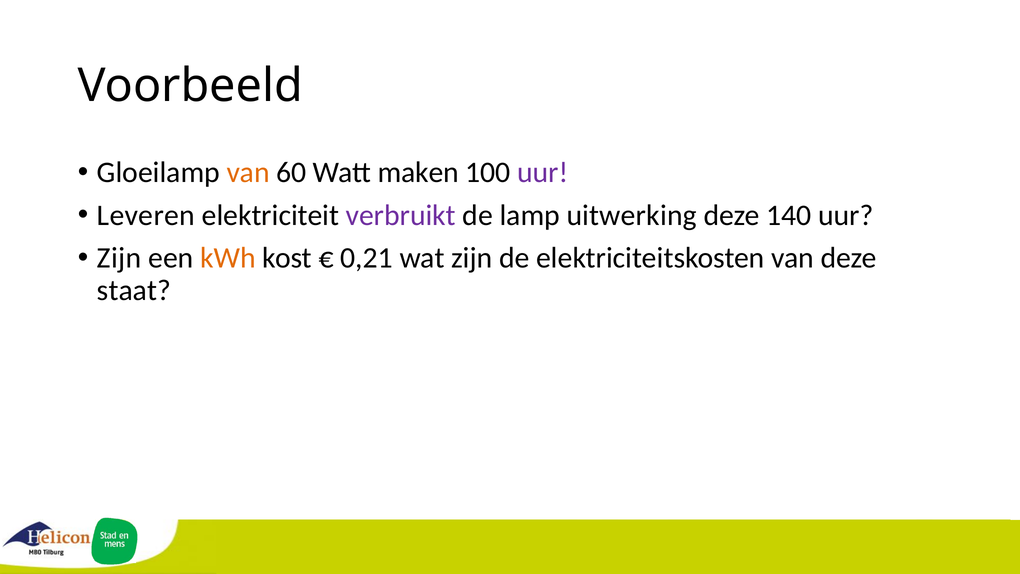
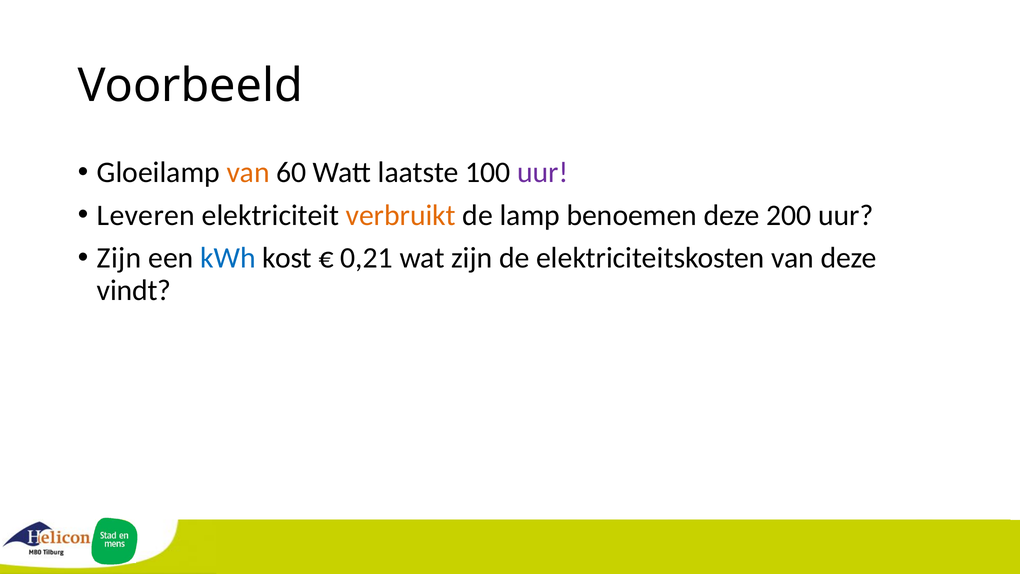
maken: maken -> laatste
verbruikt colour: purple -> orange
uitwerking: uitwerking -> benoemen
140: 140 -> 200
kWh colour: orange -> blue
staat: staat -> vindt
